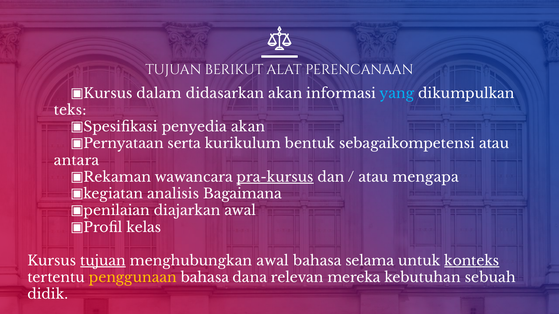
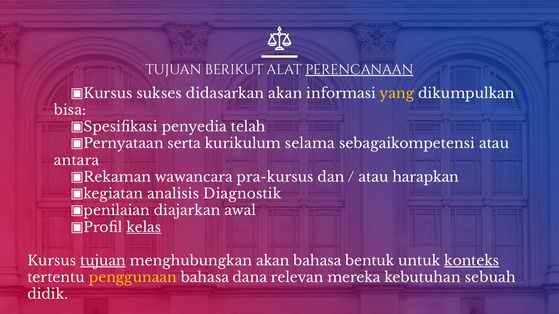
PERENCANAAN underline: none -> present
dalam: dalam -> sukses
yang colour: light blue -> yellow
teks: teks -> bisa
penyedia akan: akan -> telah
bentuk: bentuk -> selama
pra-kursus underline: present -> none
mengapa: mengapa -> harapkan
Bagaimana: Bagaimana -> Diagnostik
kelas underline: none -> present
menghubungkan awal: awal -> akan
selama: selama -> bentuk
